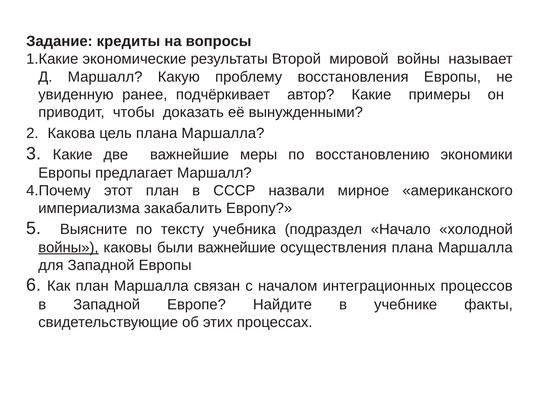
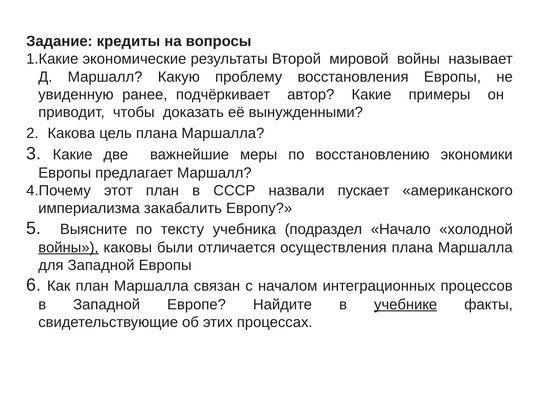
мирное: мирное -> пускает
были важнейшие: важнейшие -> отличается
учебнике underline: none -> present
